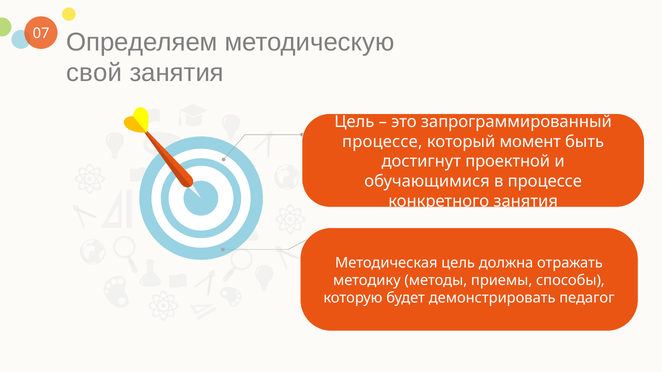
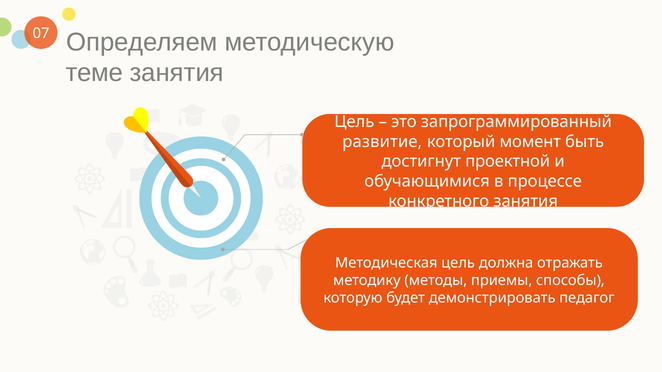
свой: свой -> теме
процессе at (382, 142): процессе -> развитие
